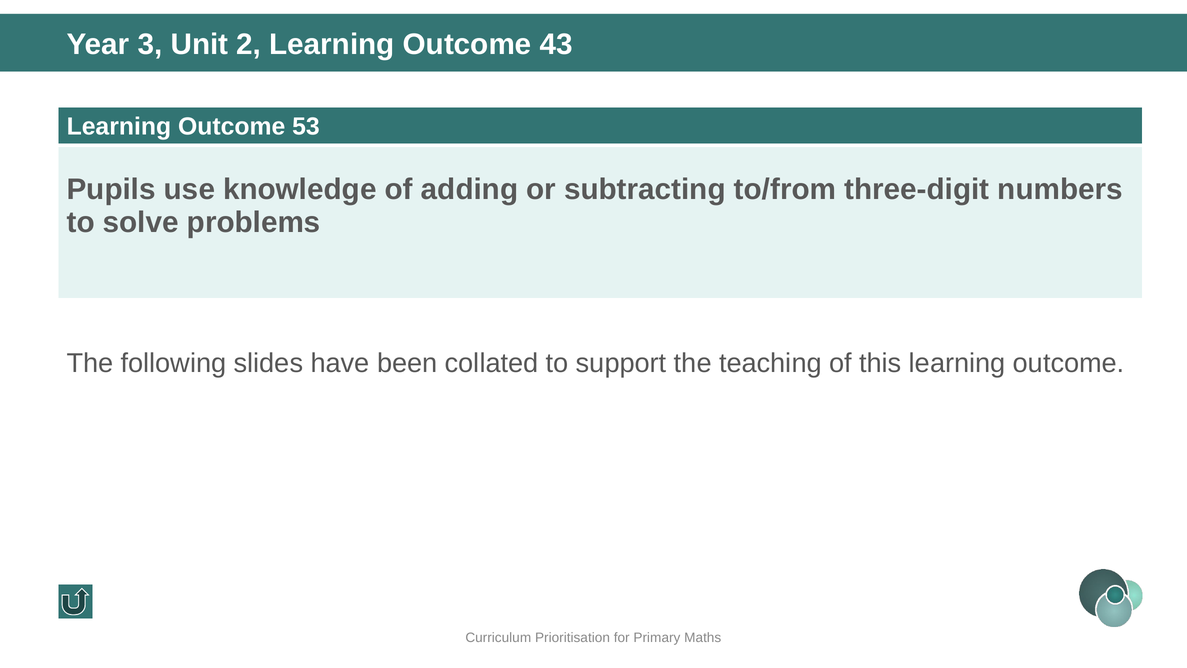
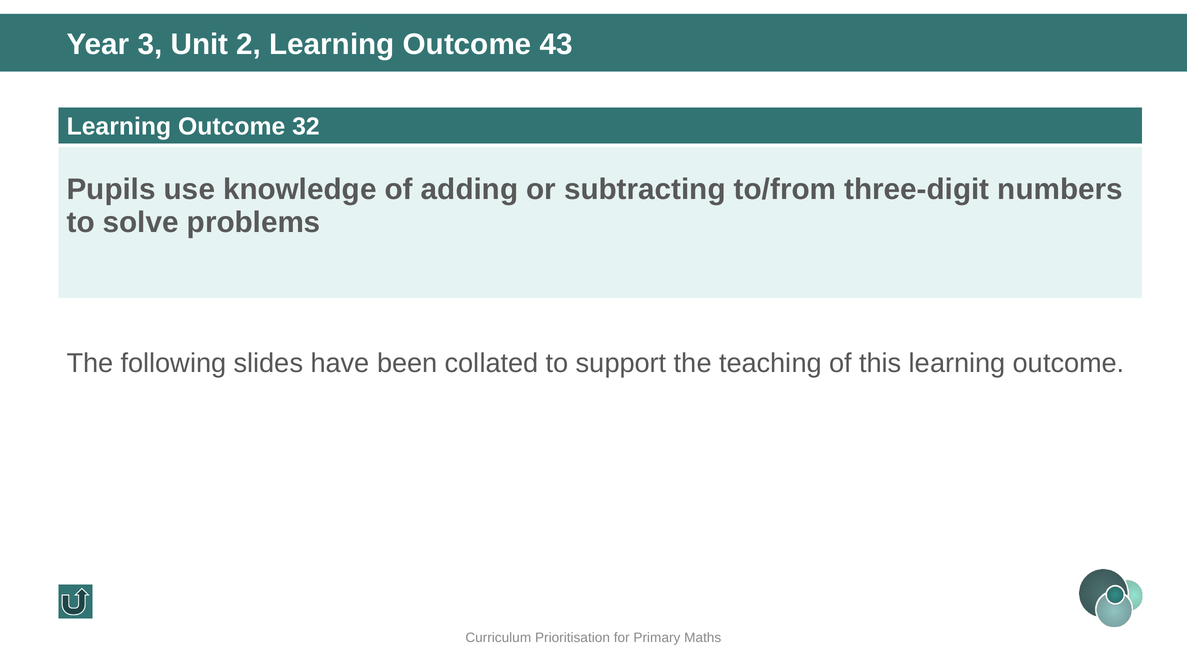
53: 53 -> 32
